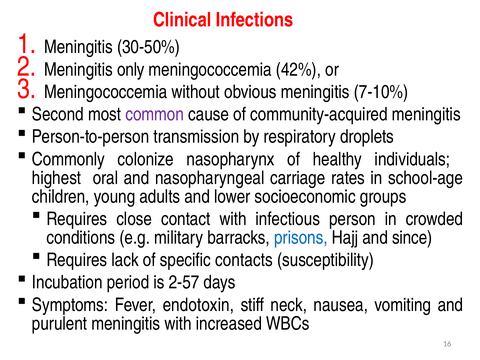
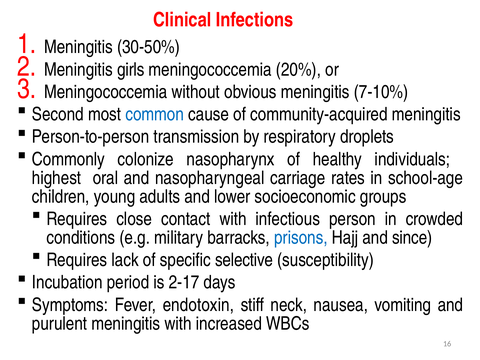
only: only -> girls
42%: 42% -> 20%
common colour: purple -> blue
contacts: contacts -> selective
2-57: 2-57 -> 2-17
